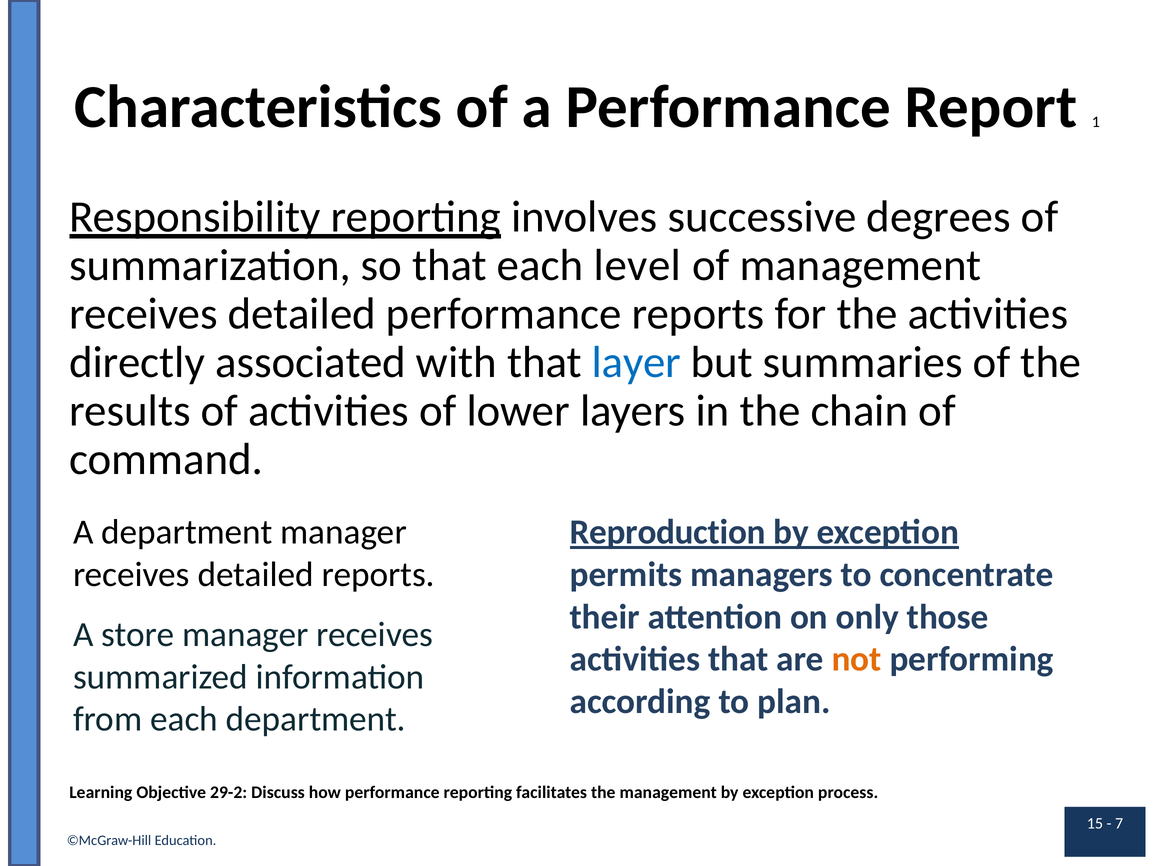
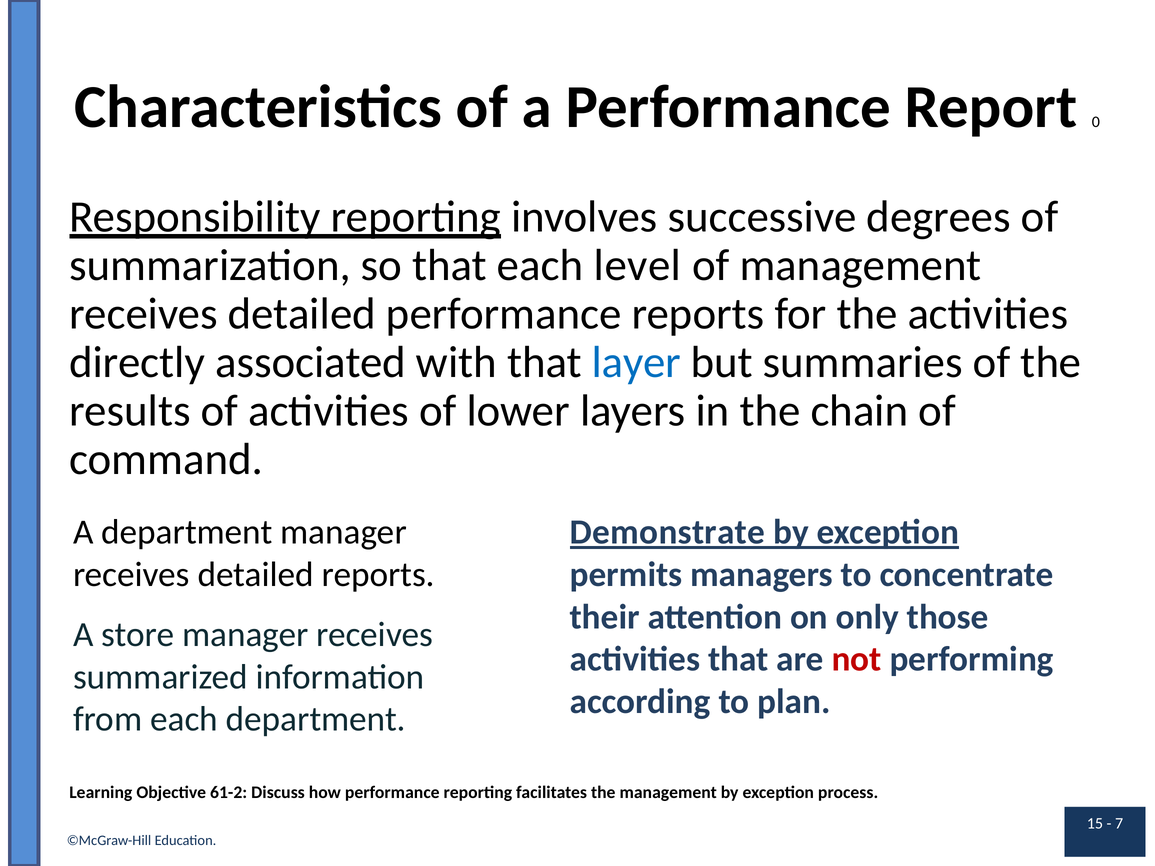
1: 1 -> 0
Reproduction: Reproduction -> Demonstrate
not colour: orange -> red
29-2: 29-2 -> 61-2
